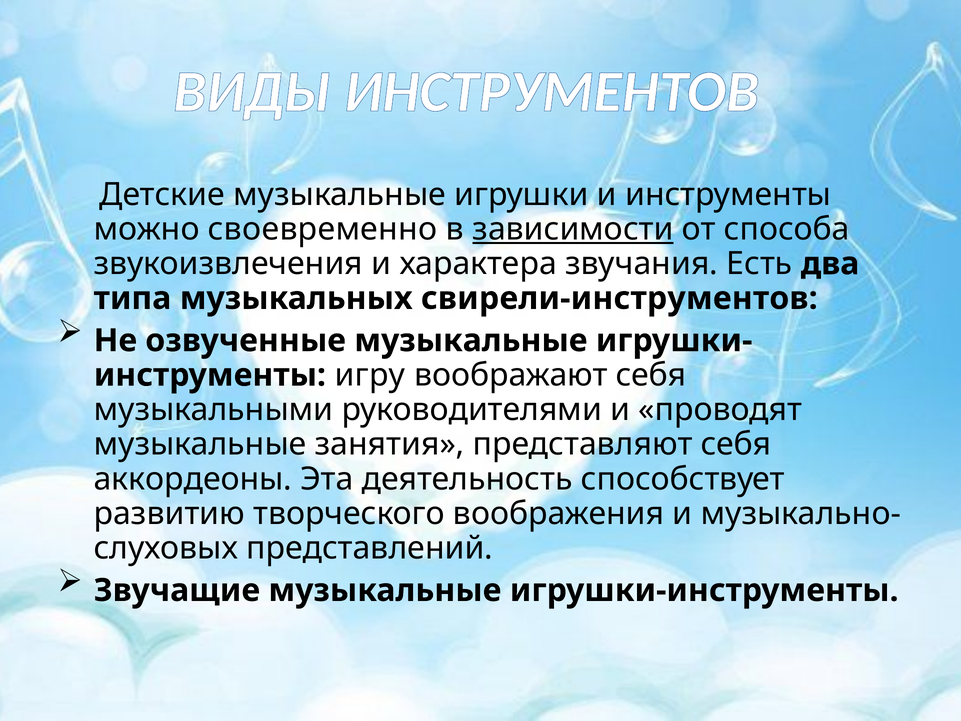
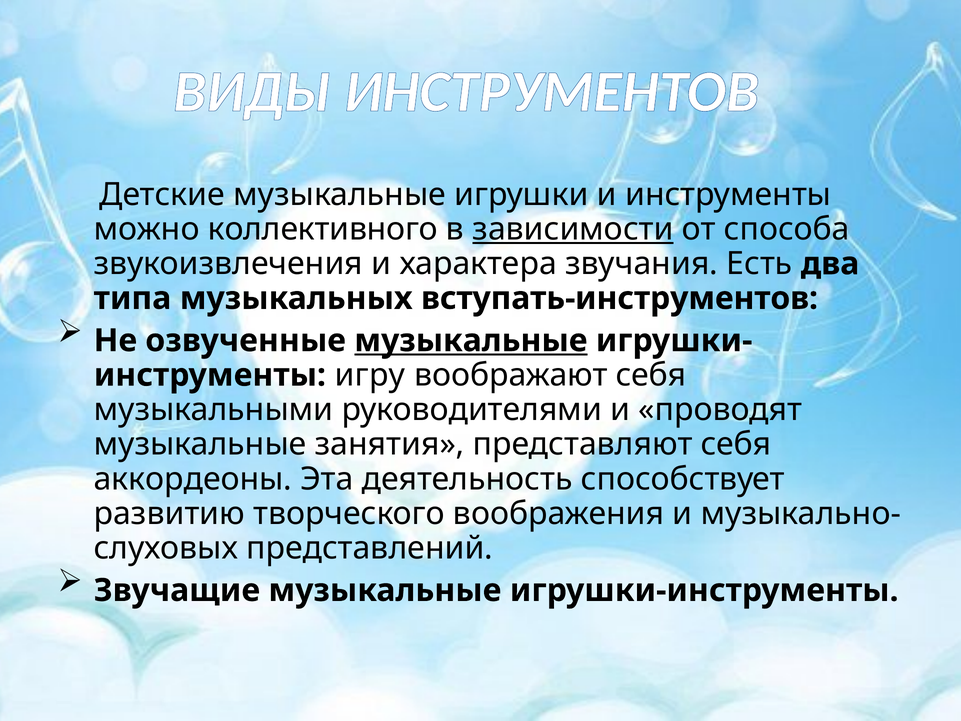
своевременно: своевременно -> коллективного
свирели-инструментов: свирели-инструментов -> вступать-инструментов
музыкальные at (471, 340) underline: none -> present
